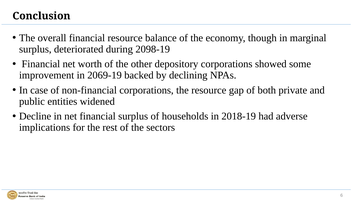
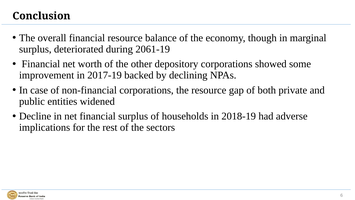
2098-19: 2098-19 -> 2061-19
2069-19: 2069-19 -> 2017-19
